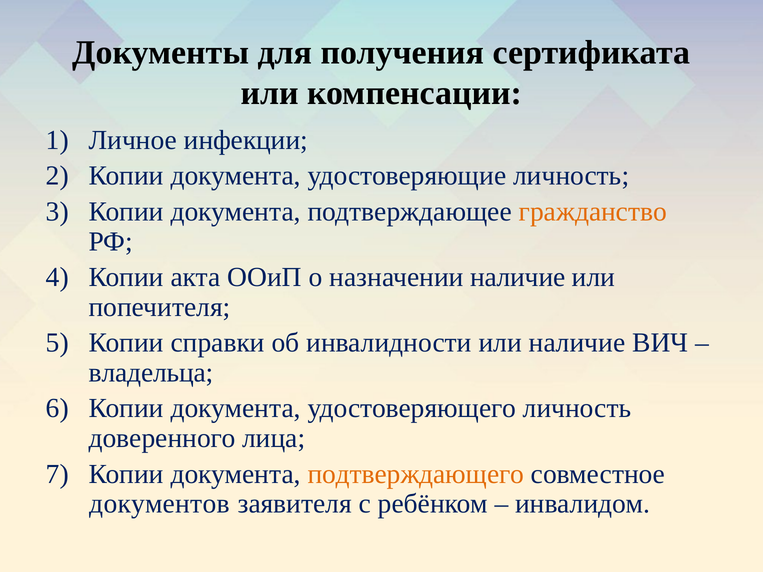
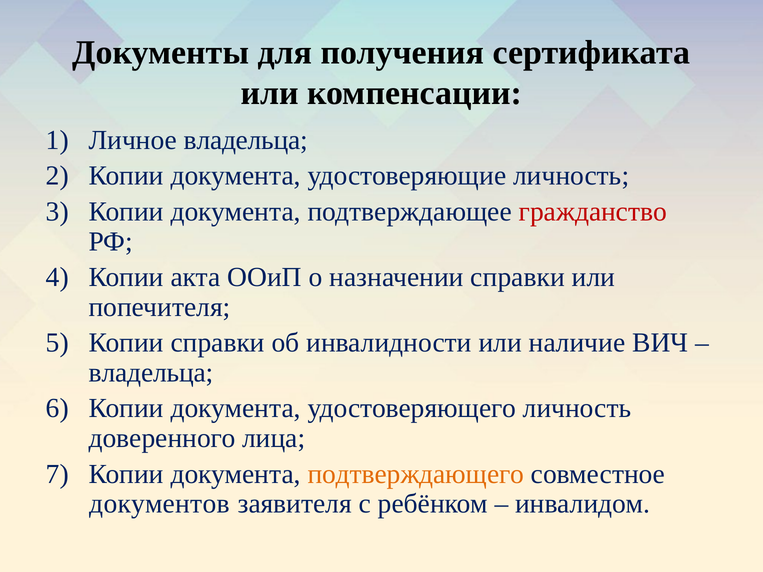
Личное инфекции: инфекции -> владельца
гражданство colour: orange -> red
назначении наличие: наличие -> справки
